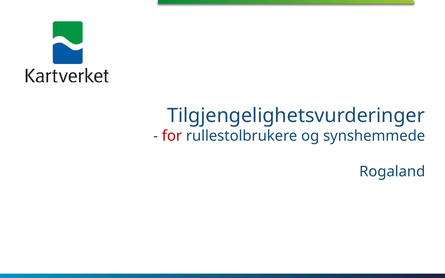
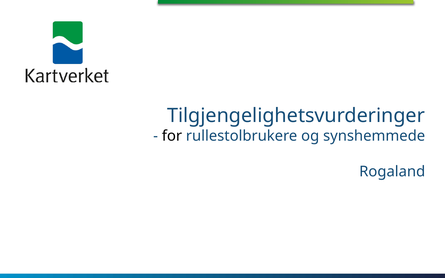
for colour: red -> black
